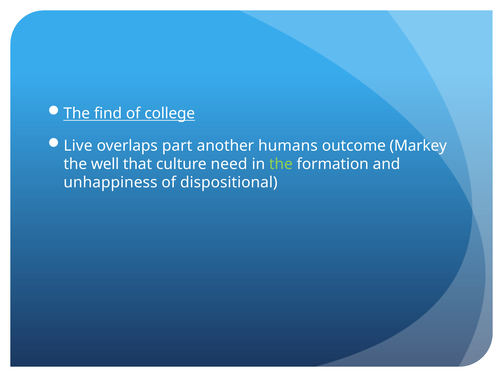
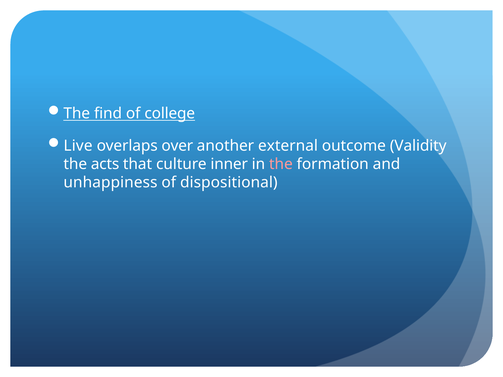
part: part -> over
humans: humans -> external
Markey: Markey -> Validity
well: well -> acts
need: need -> inner
the at (281, 164) colour: light green -> pink
